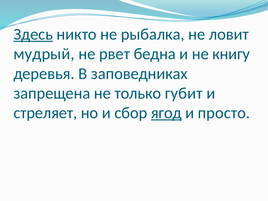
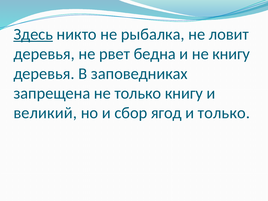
мудрый at (44, 54): мудрый -> деревья
только губит: губит -> книгу
стреляет: стреляет -> великий
ягод underline: present -> none
и просто: просто -> только
